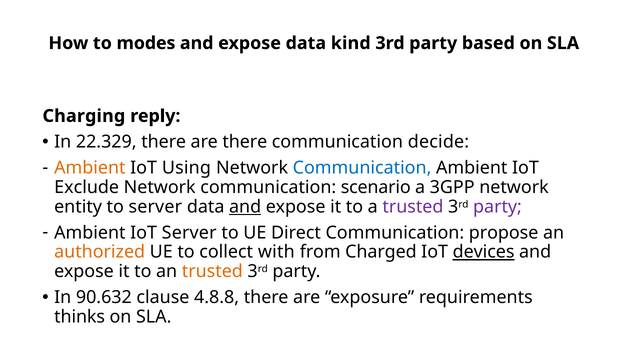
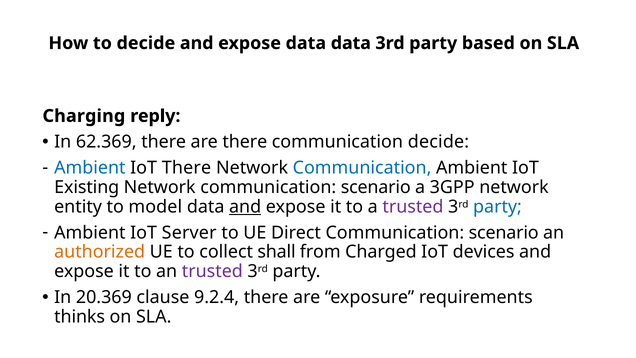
to modes: modes -> decide
data kind: kind -> data
22.329: 22.329 -> 62.369
Ambient at (90, 168) colour: orange -> blue
IoT Using: Using -> There
Exclude: Exclude -> Existing
to server: server -> model
party at (497, 207) colour: purple -> blue
Direct Communication propose: propose -> scenario
with: with -> shall
devices underline: present -> none
trusted at (212, 271) colour: orange -> purple
90.632: 90.632 -> 20.369
4.8.8: 4.8.8 -> 9.2.4
